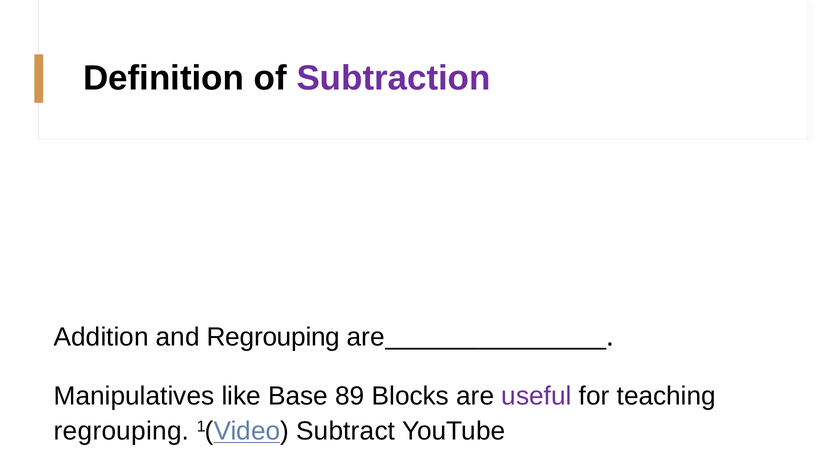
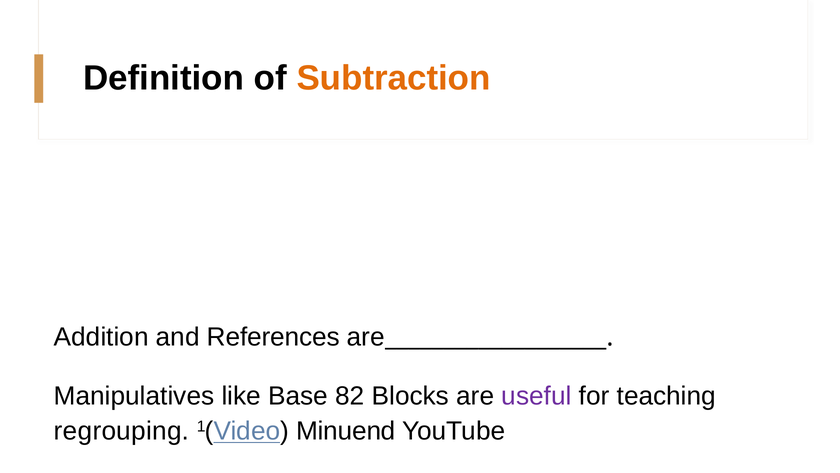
Subtraction colour: purple -> orange
and Regrouping: Regrouping -> References
89: 89 -> 82
Subtract: Subtract -> Minuend
